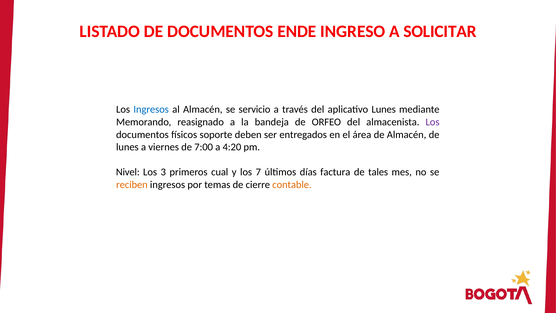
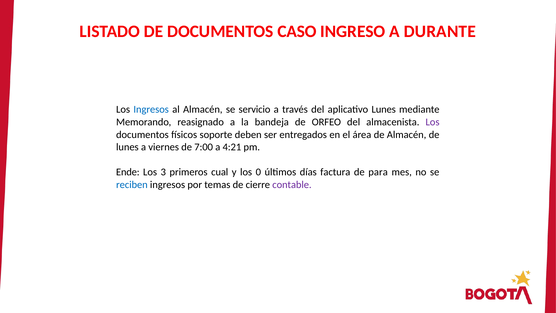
ENDE: ENDE -> CASO
SOLICITAR: SOLICITAR -> DURANTE
4:20: 4:20 -> 4:21
Nivel: Nivel -> Ende
7: 7 -> 0
tales: tales -> para
reciben colour: orange -> blue
contable colour: orange -> purple
